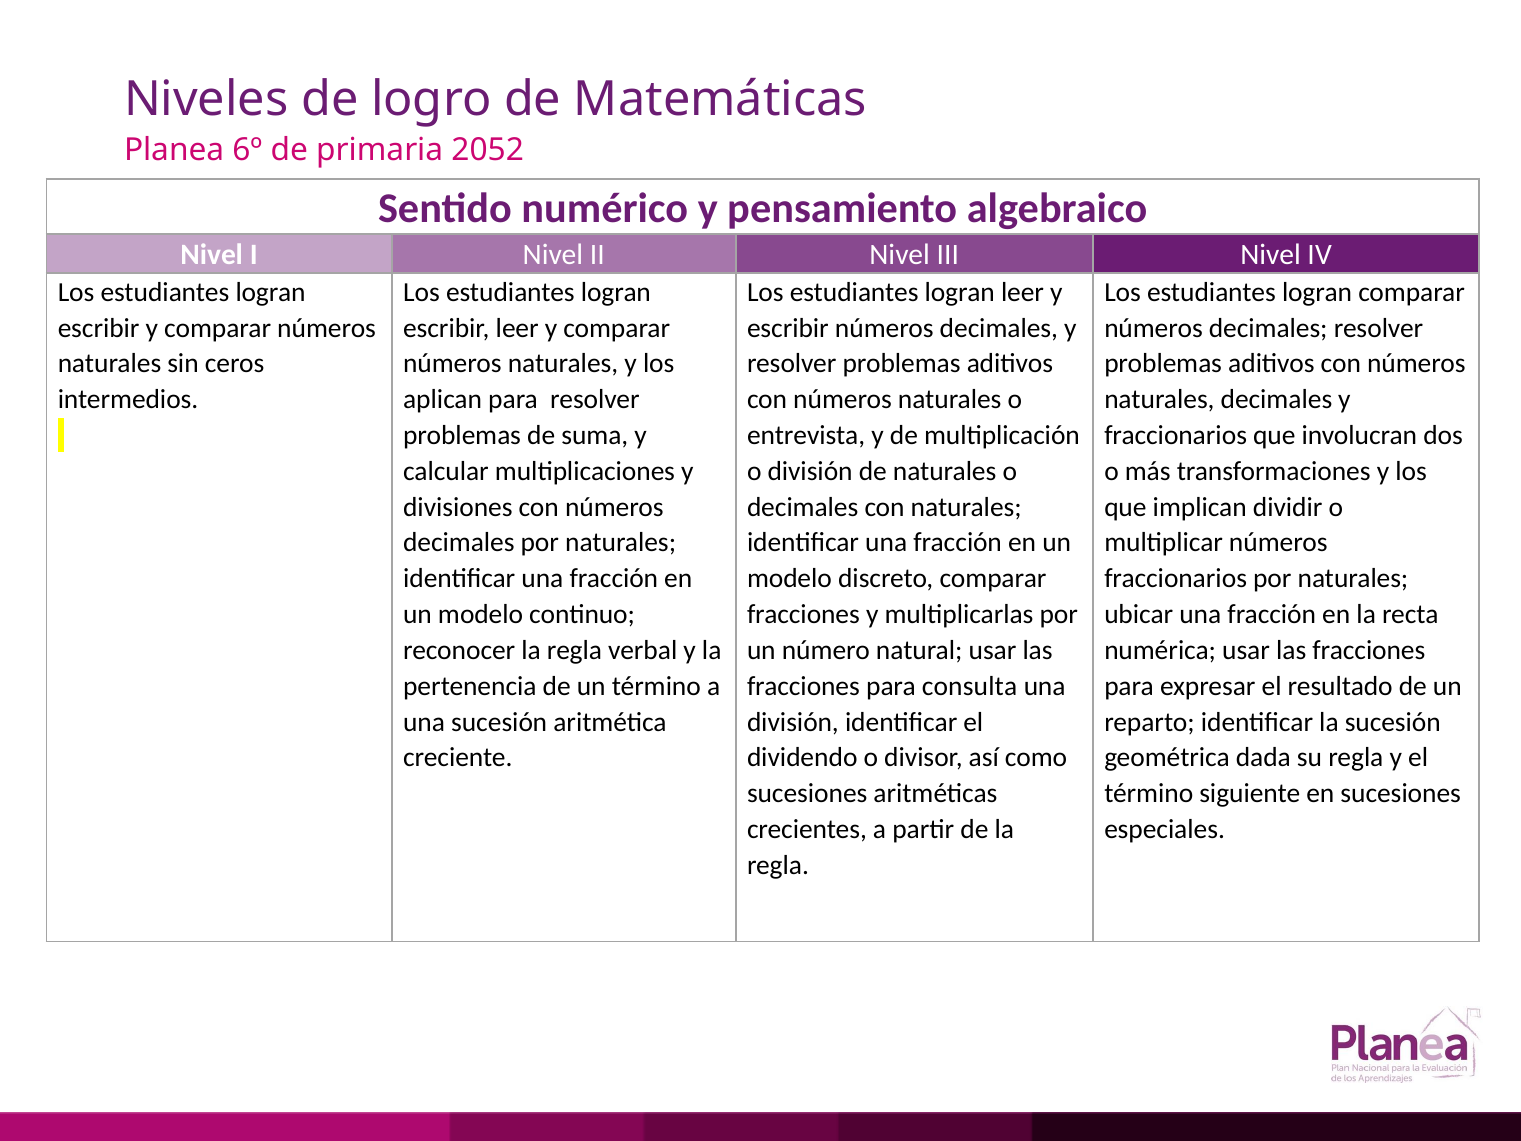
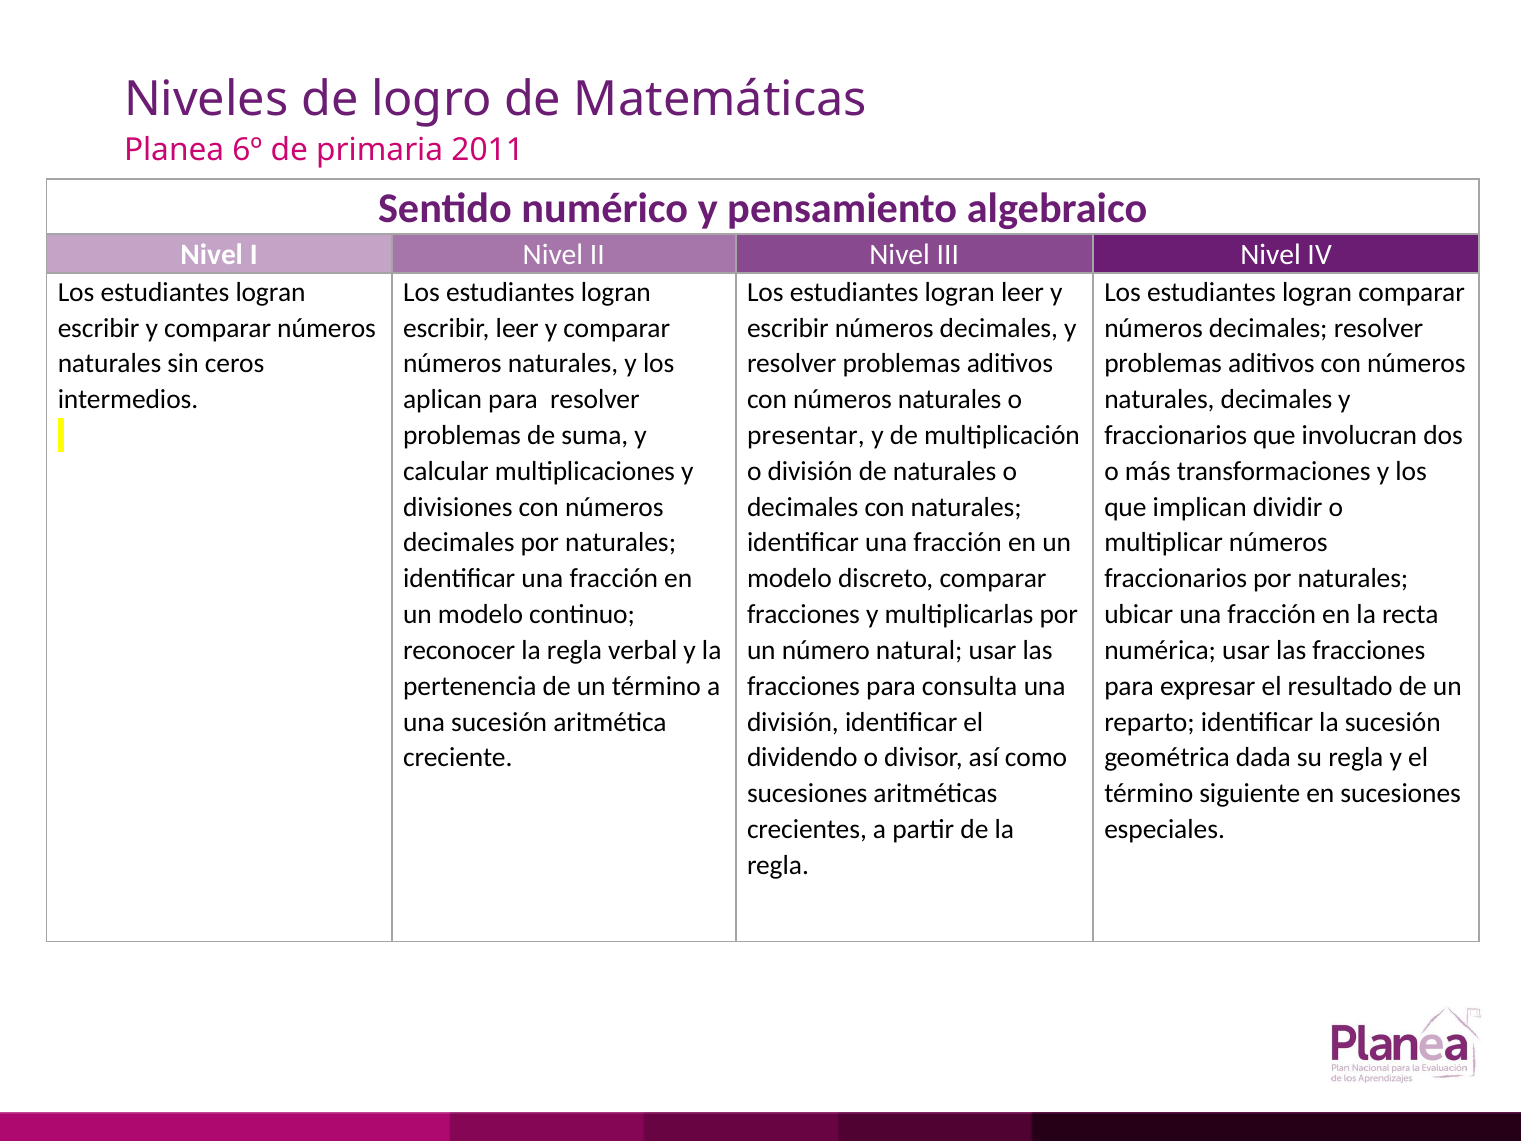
2052: 2052 -> 2011
entrevista: entrevista -> presentar
